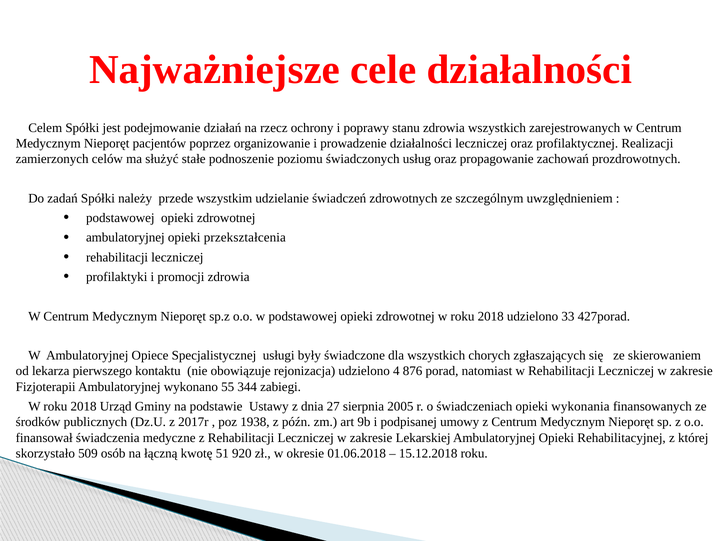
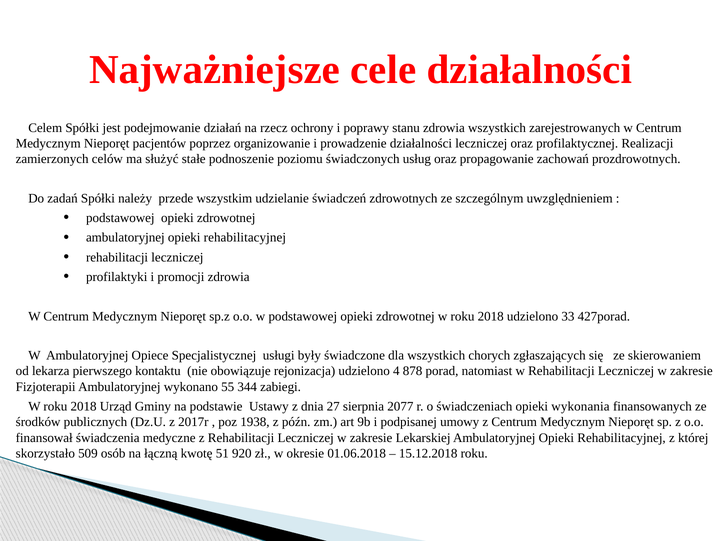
przekształcenia at (245, 238): przekształcenia -> rehabilitacyjnej
876: 876 -> 878
2005: 2005 -> 2077
